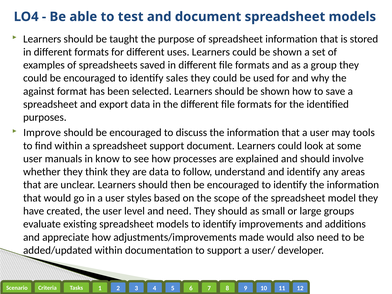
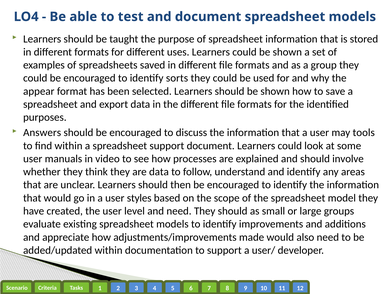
sales: sales -> sorts
against: against -> appear
Improve: Improve -> Answers
know: know -> video
